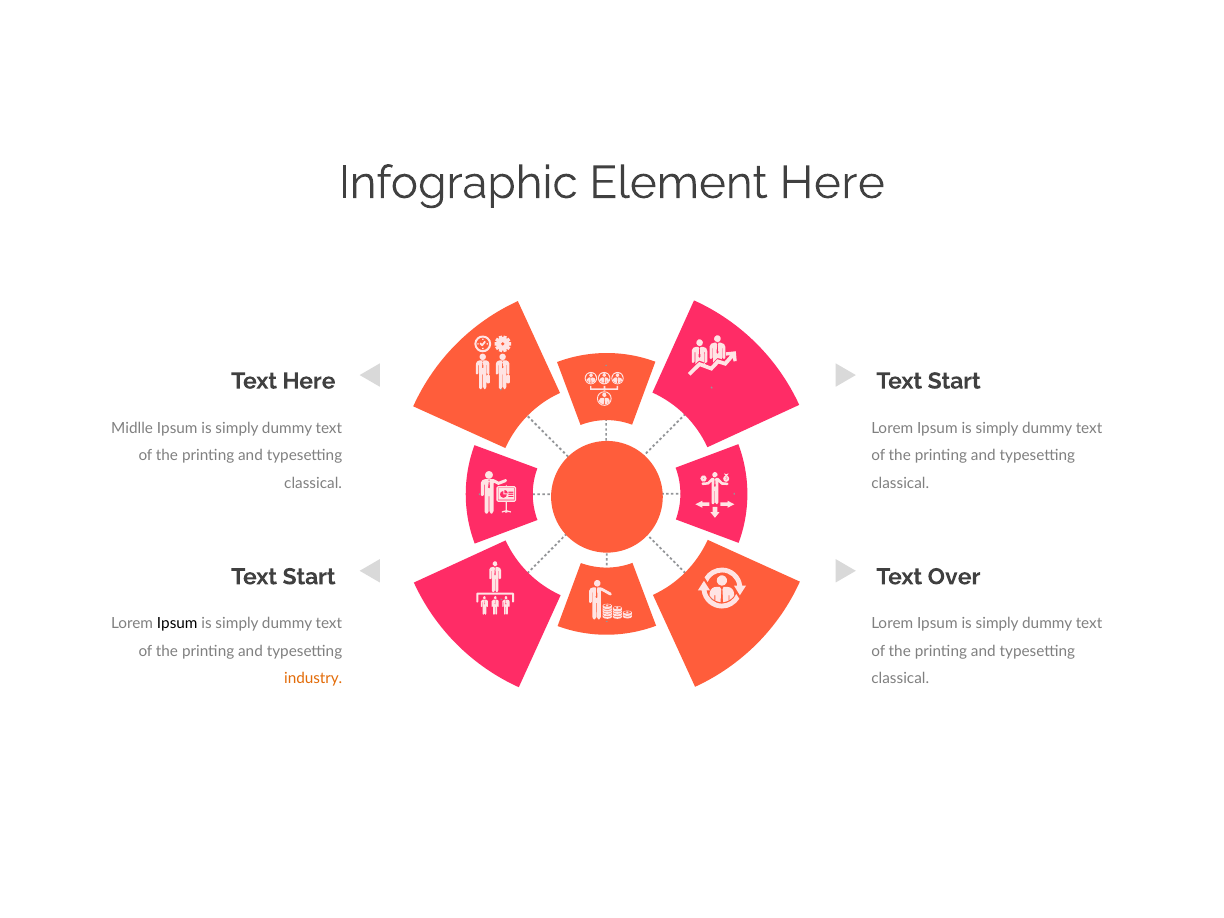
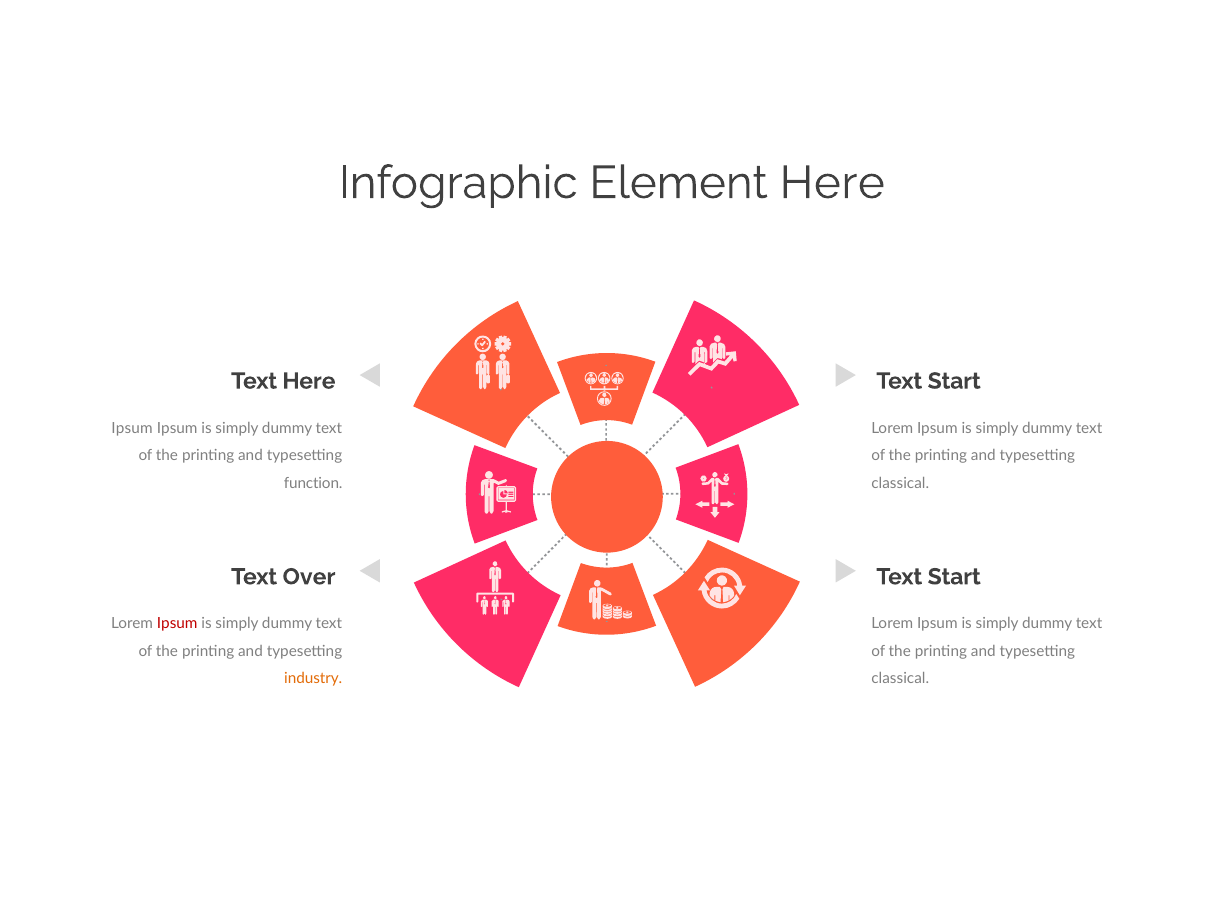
Midlle at (132, 428): Midlle -> Ipsum
classical at (313, 483): classical -> function
Start at (309, 577): Start -> Over
Over at (954, 577): Over -> Start
Ipsum at (177, 624) colour: black -> red
